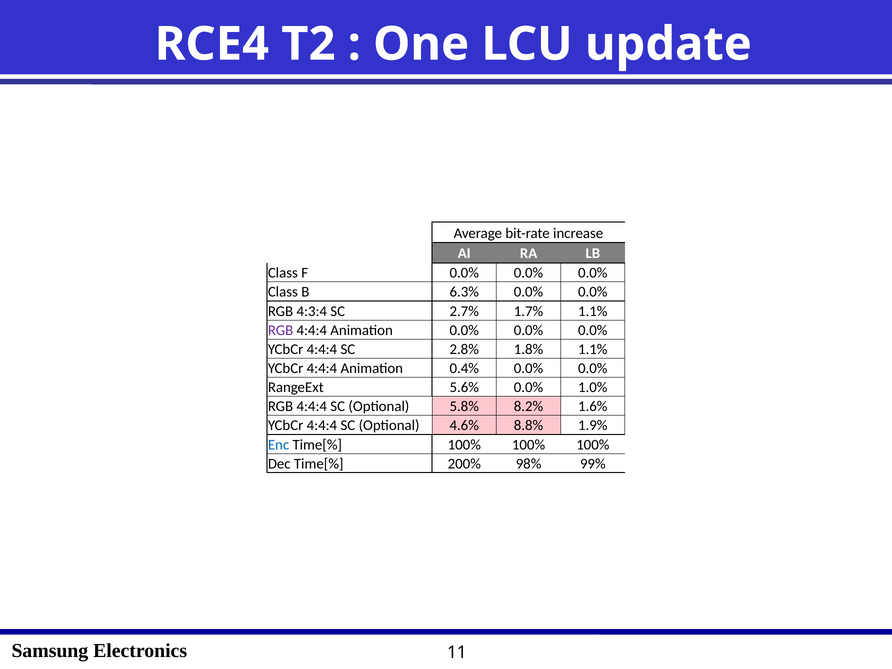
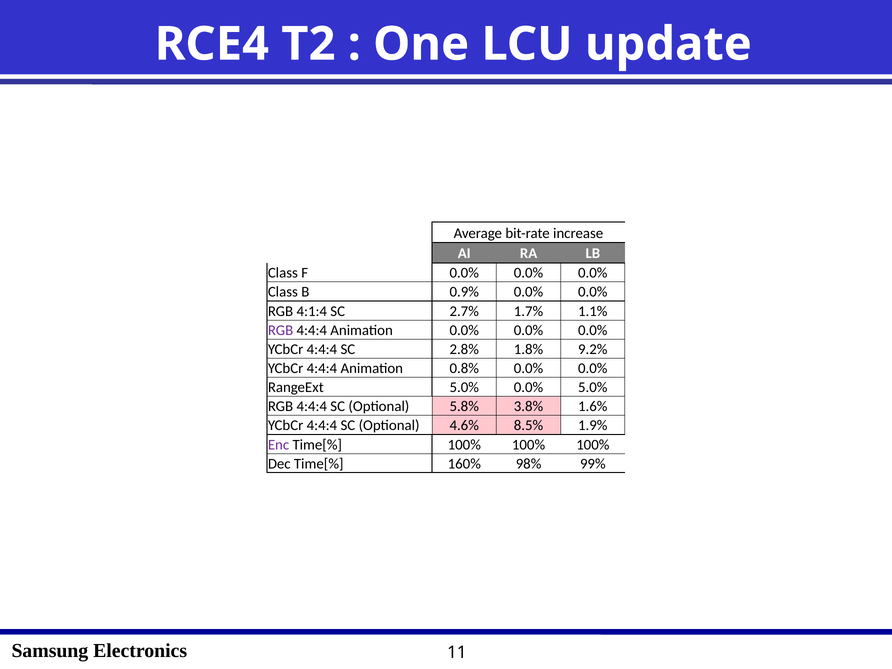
6.3%: 6.3% -> 0.9%
4:3:4: 4:3:4 -> 4:1:4
1.8% 1.1%: 1.1% -> 9.2%
0.4%: 0.4% -> 0.8%
RangeExt 5.6%: 5.6% -> 5.0%
0.0% 1.0%: 1.0% -> 5.0%
8.2%: 8.2% -> 3.8%
8.8%: 8.8% -> 8.5%
Enc colour: blue -> purple
200%: 200% -> 160%
